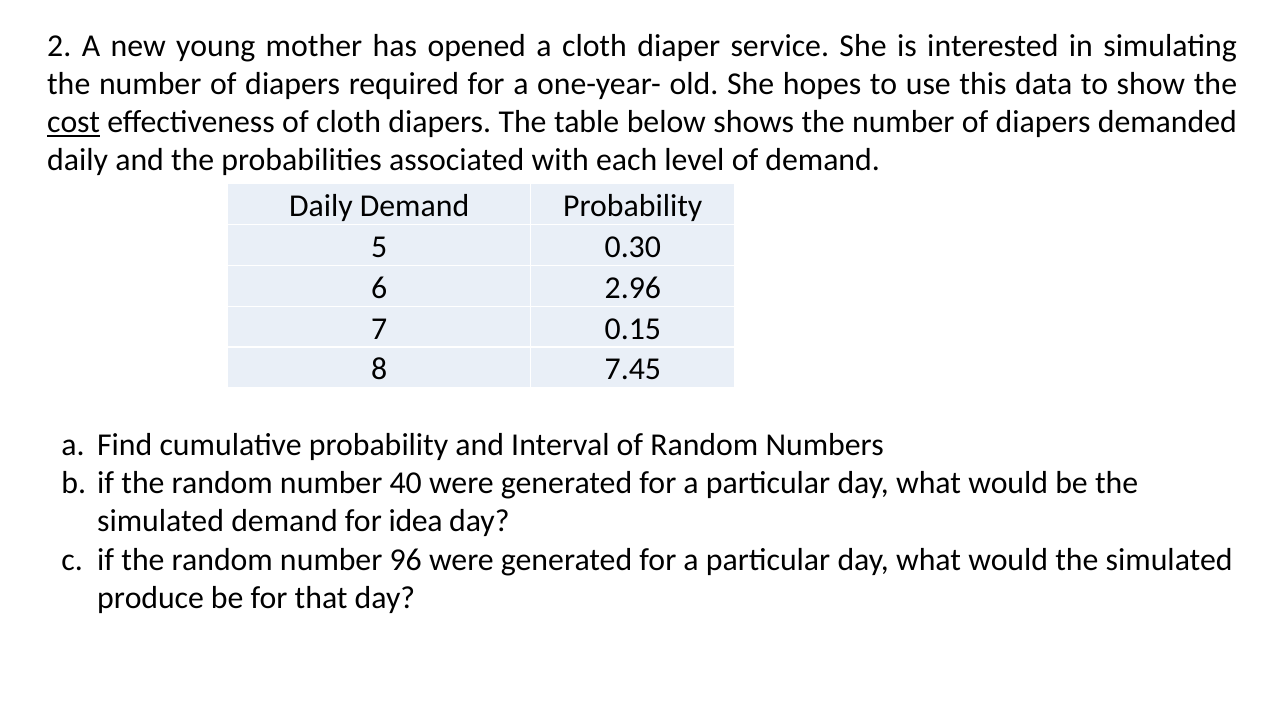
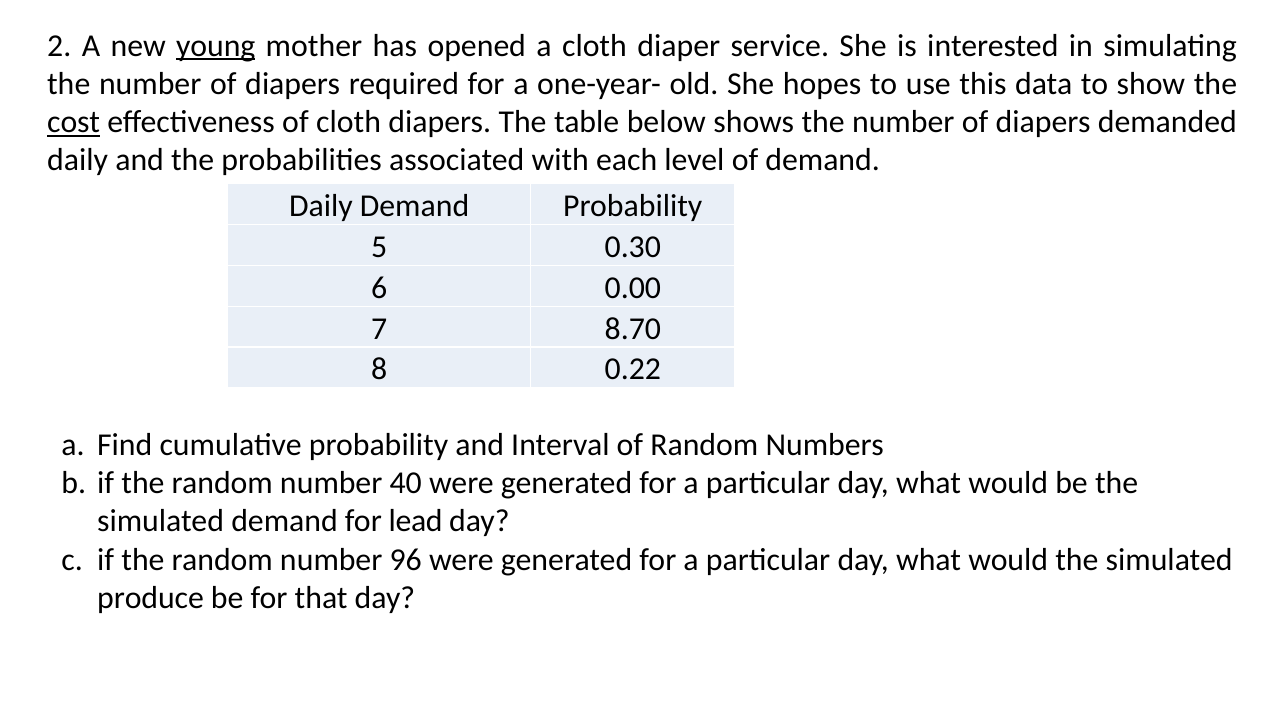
young underline: none -> present
2.96: 2.96 -> 0.00
0.15: 0.15 -> 8.70
7.45: 7.45 -> 0.22
idea: idea -> lead
